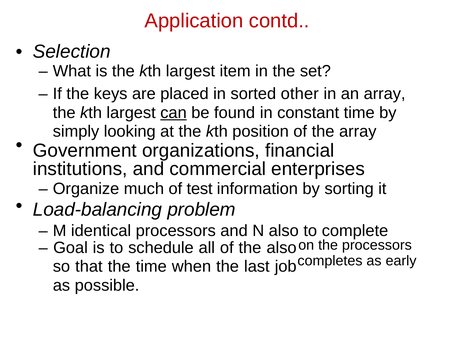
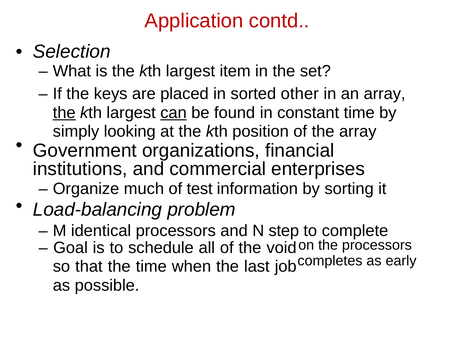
the at (64, 113) underline: none -> present
N also: also -> step
the also: also -> void
